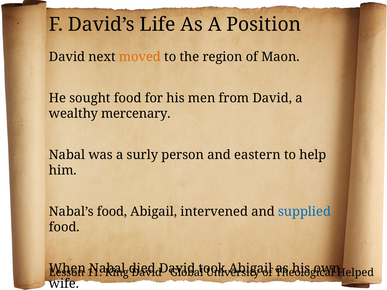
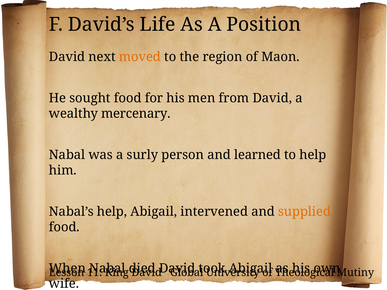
eastern: eastern -> learned
Nabal’s food: food -> help
supplied colour: blue -> orange
Helped: Helped -> Mutiny
